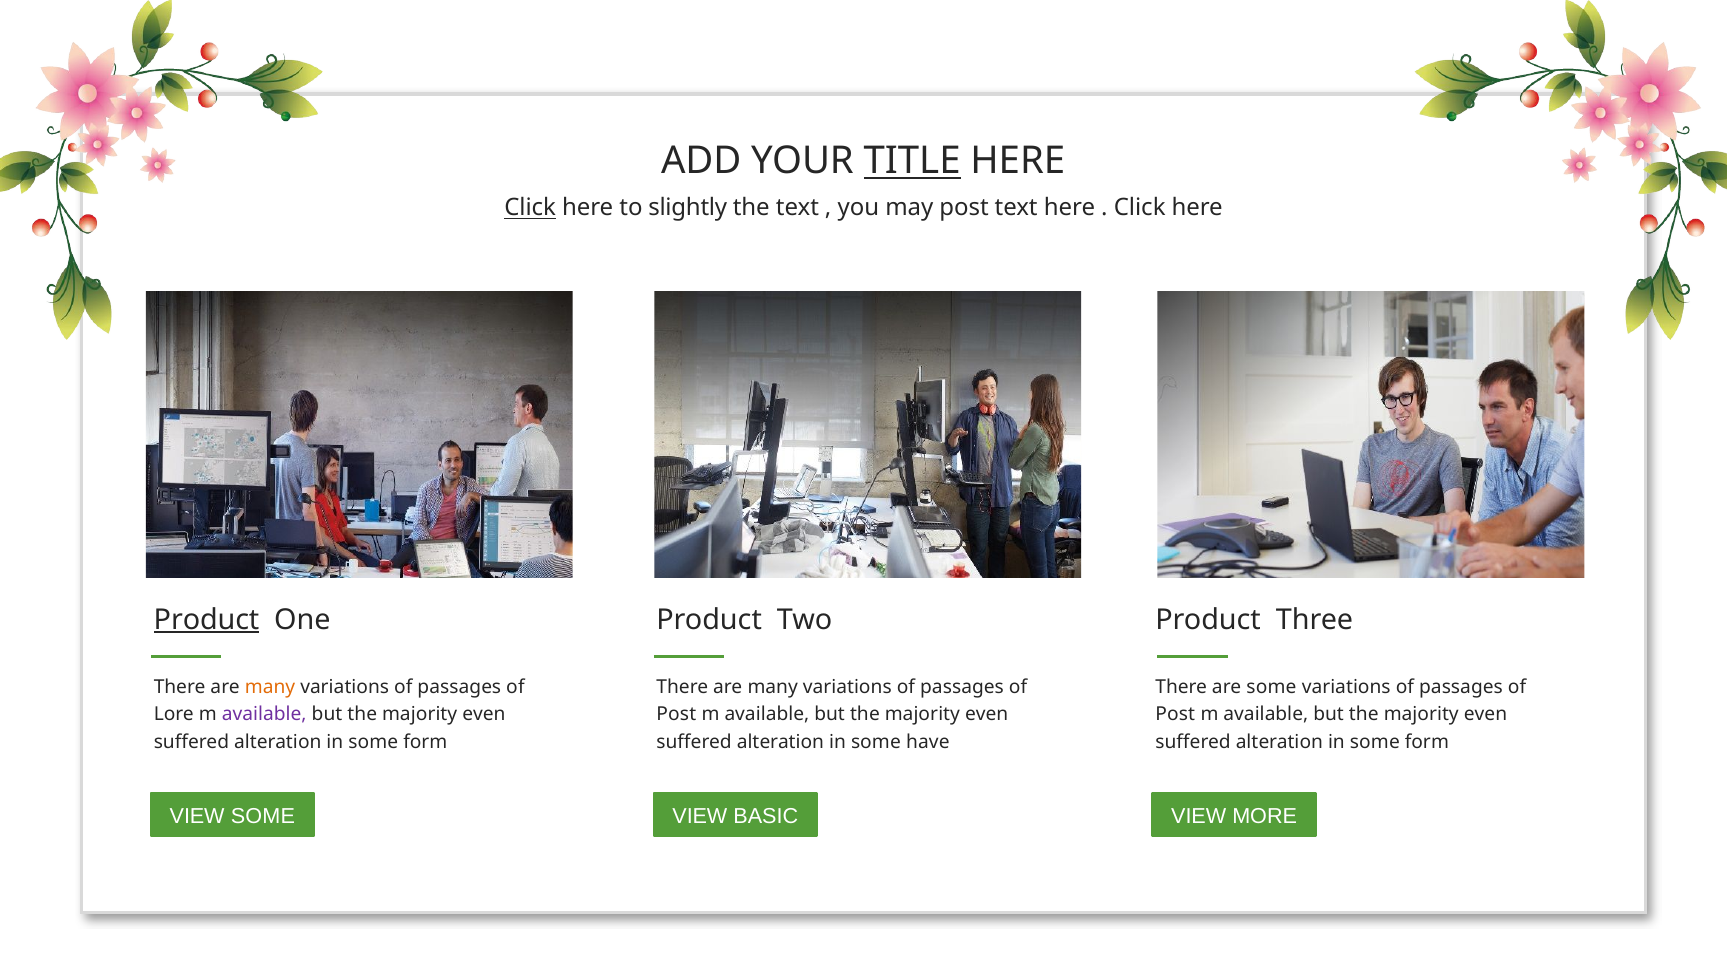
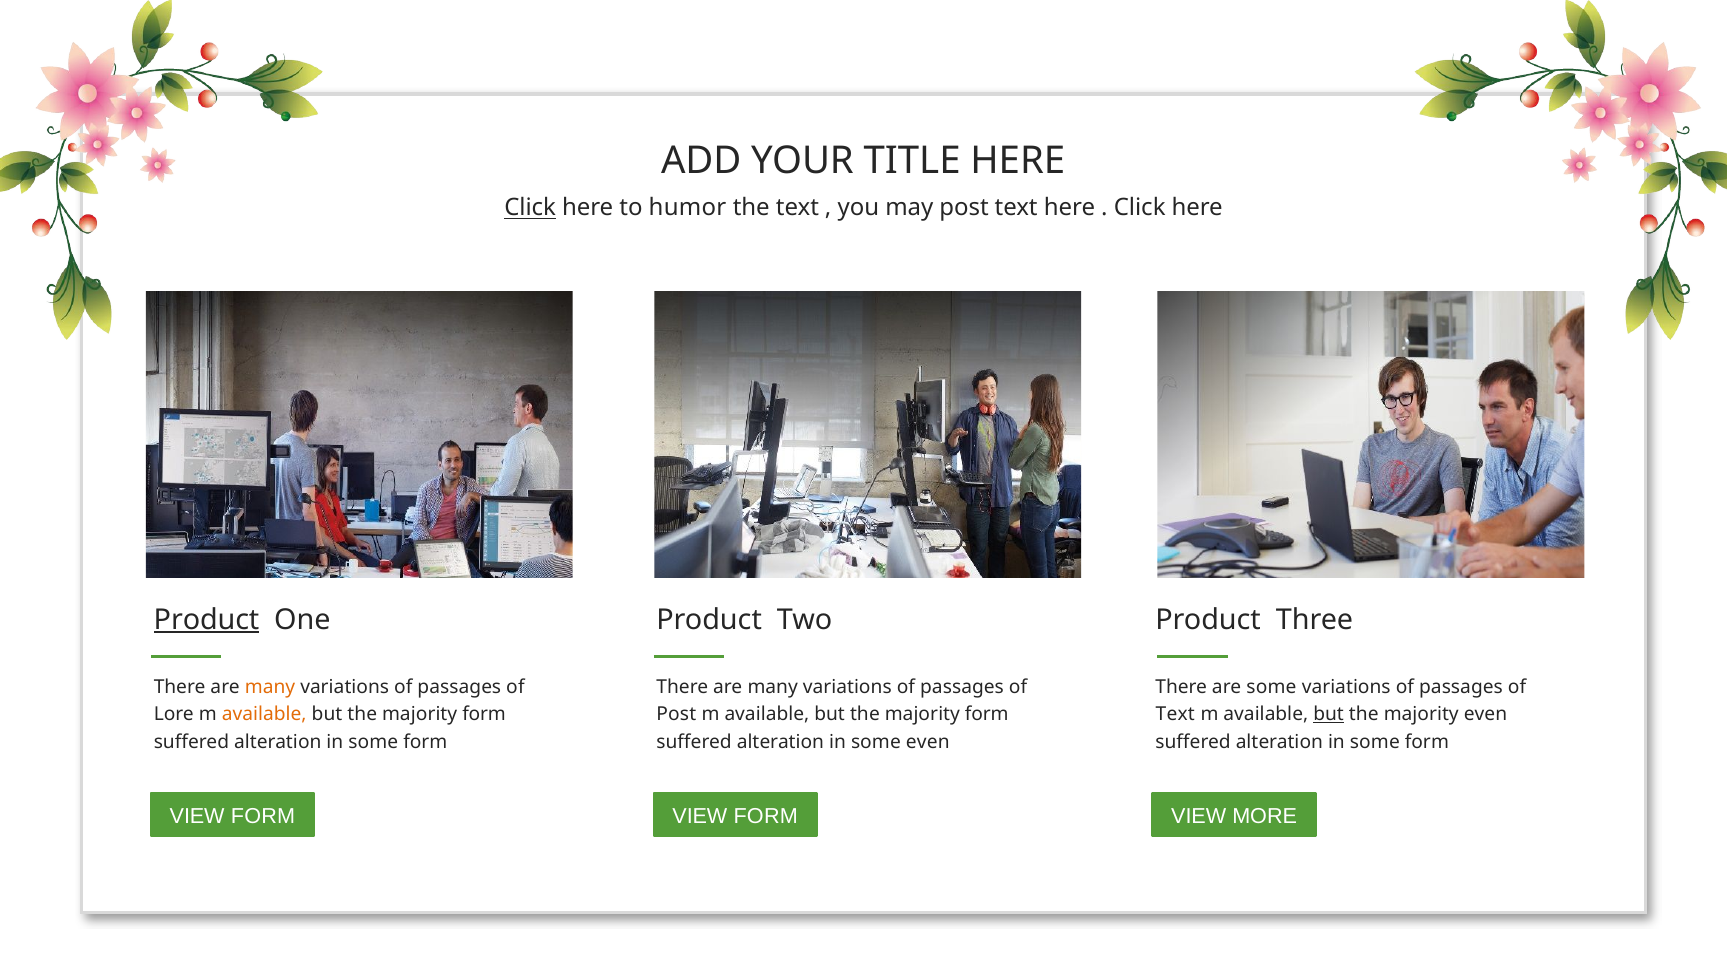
TITLE underline: present -> none
slightly: slightly -> humor
available at (264, 715) colour: purple -> orange
even at (484, 715): even -> form
even at (987, 715): even -> form
Post at (1175, 715): Post -> Text
but at (1329, 715) underline: none -> present
some have: have -> even
SOME at (263, 816): SOME -> FORM
BASIC at (766, 816): BASIC -> FORM
